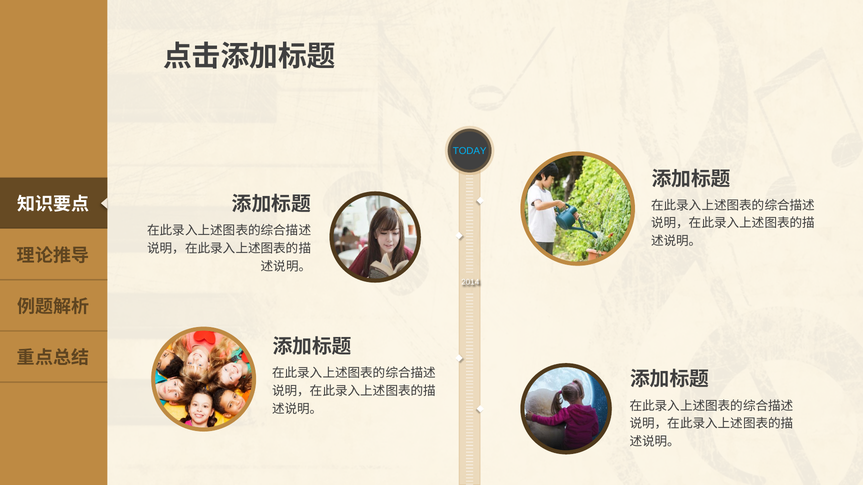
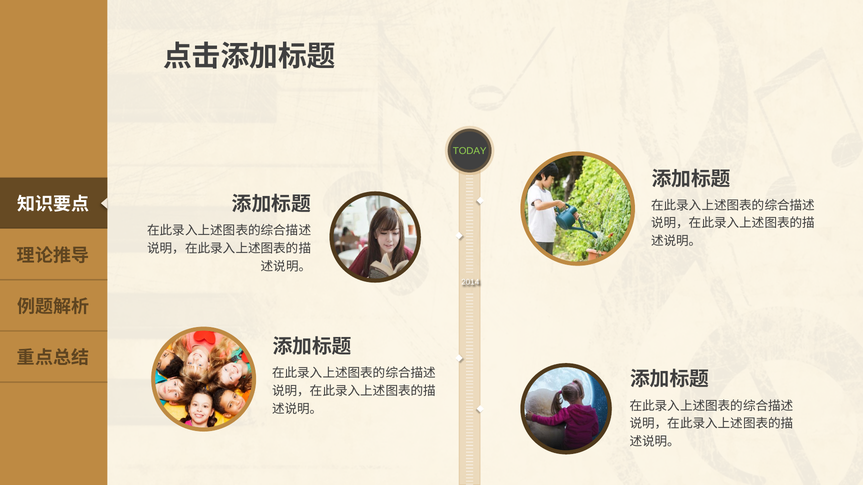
TODAY colour: light blue -> light green
